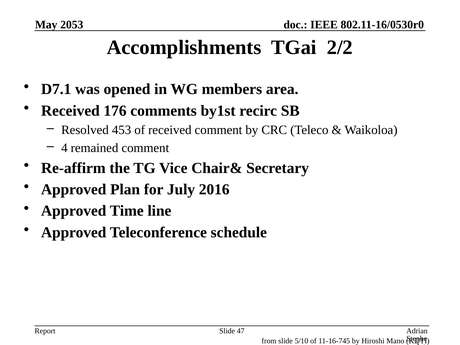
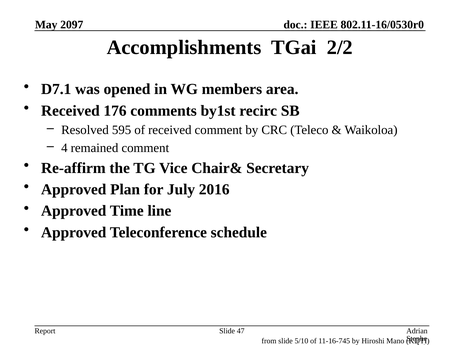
2053: 2053 -> 2097
453: 453 -> 595
